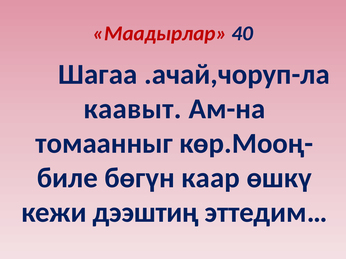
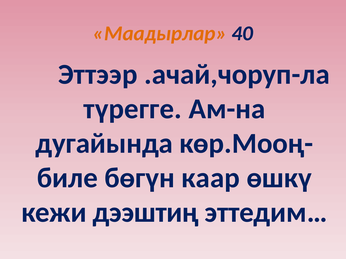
Маадырлар colour: red -> orange
Шагаа: Шагаа -> Эттээр
каавыт: каавыт -> түрегге
томаанныг: томаанныг -> дугайында
